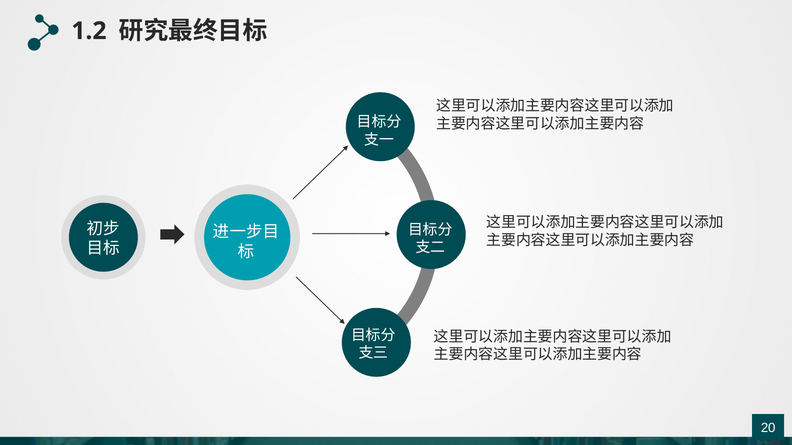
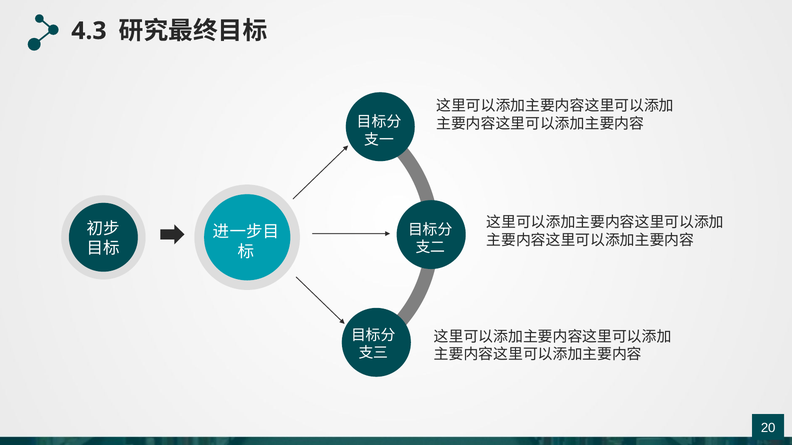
1.2: 1.2 -> 4.3
